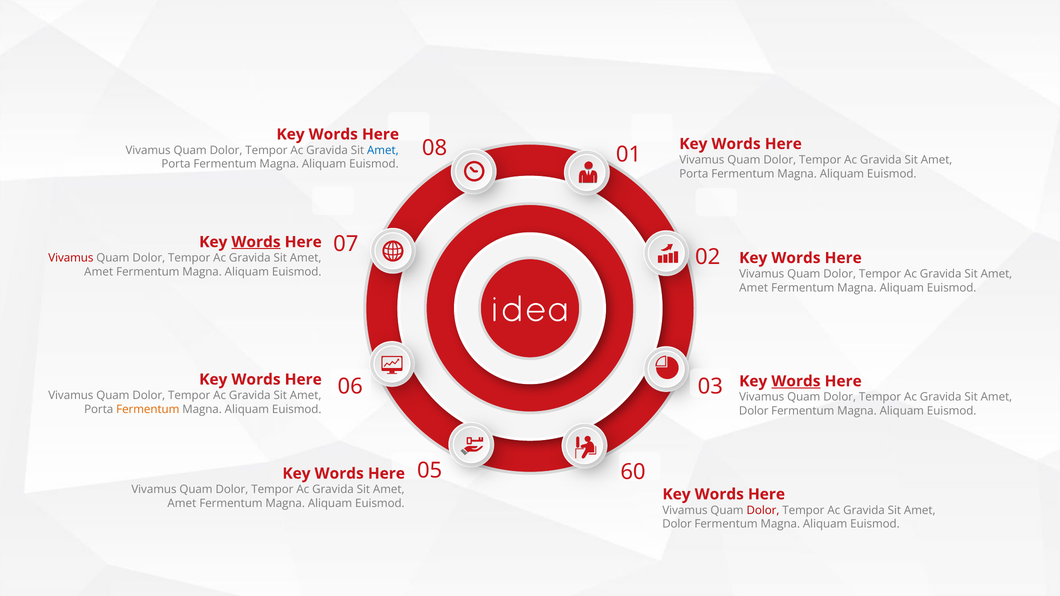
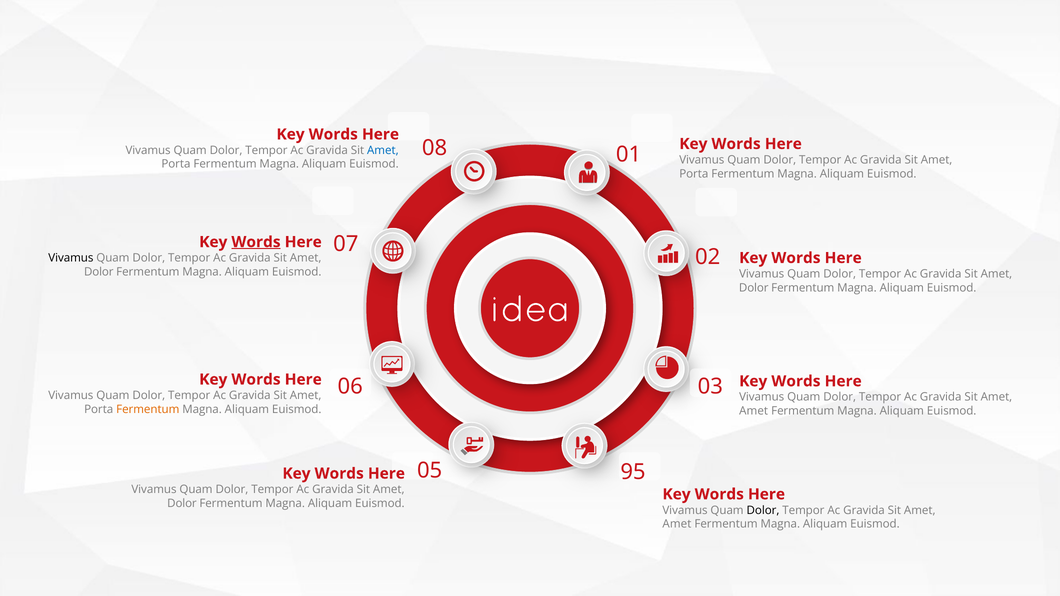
Vivamus at (71, 258) colour: red -> black
Amet at (99, 272): Amet -> Dolor
Amet at (754, 288): Amet -> Dolor
Words at (796, 381) underline: present -> none
Dolor at (754, 411): Dolor -> Amet
60: 60 -> 95
Amet at (182, 504): Amet -> Dolor
Dolor at (763, 510) colour: red -> black
Dolor at (677, 524): Dolor -> Amet
